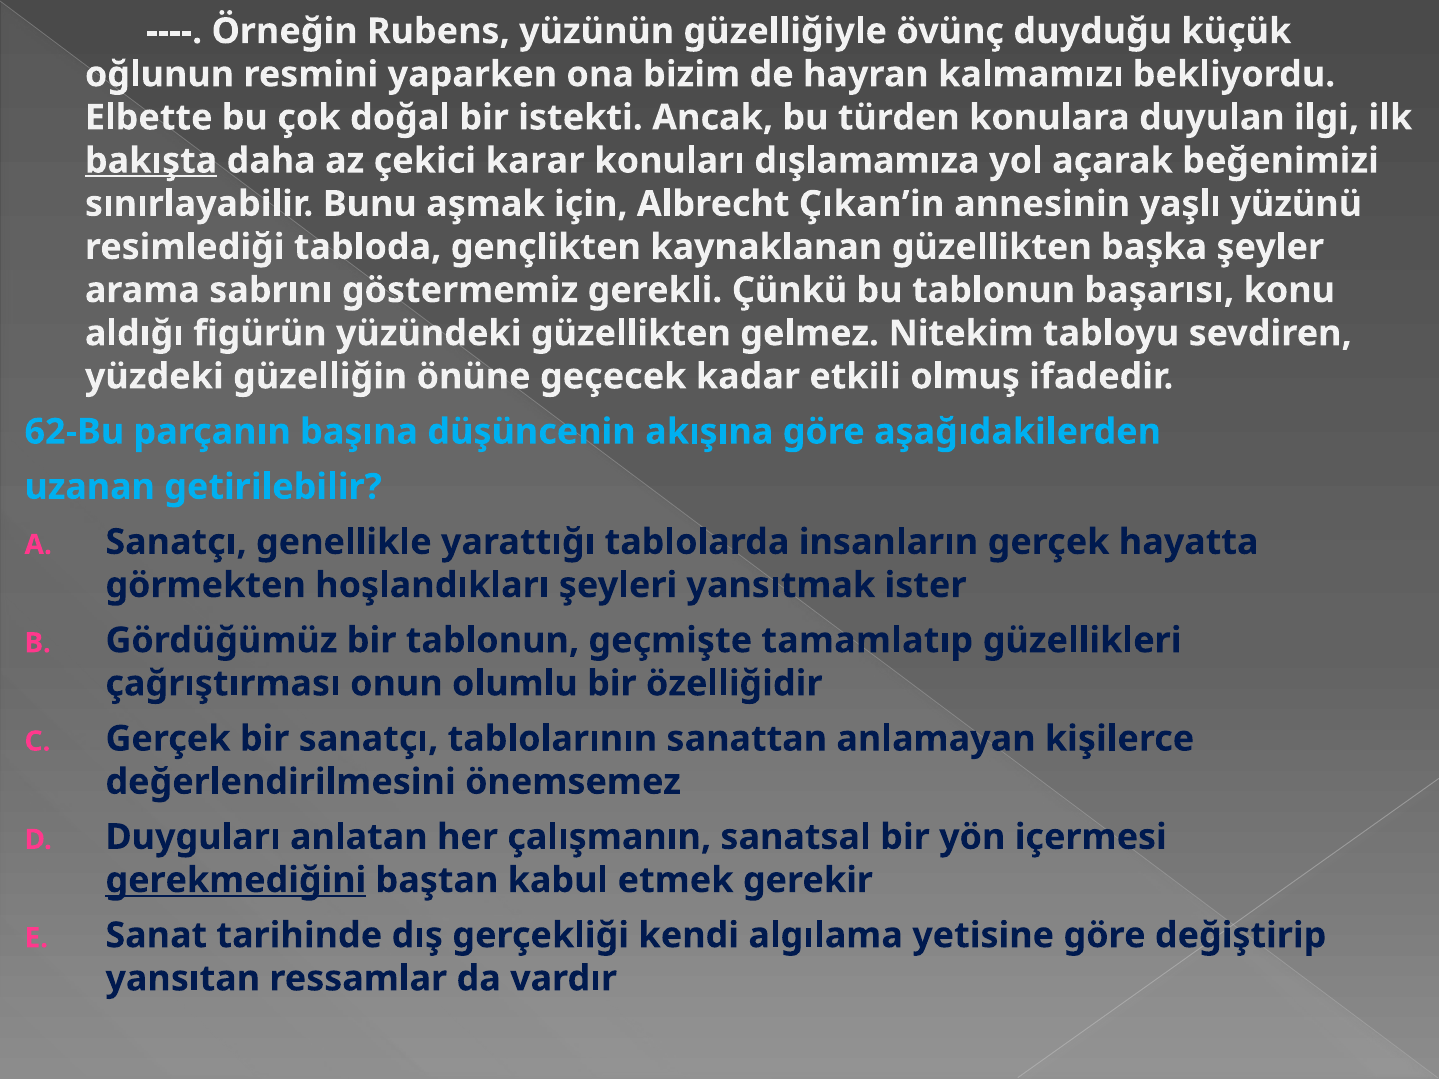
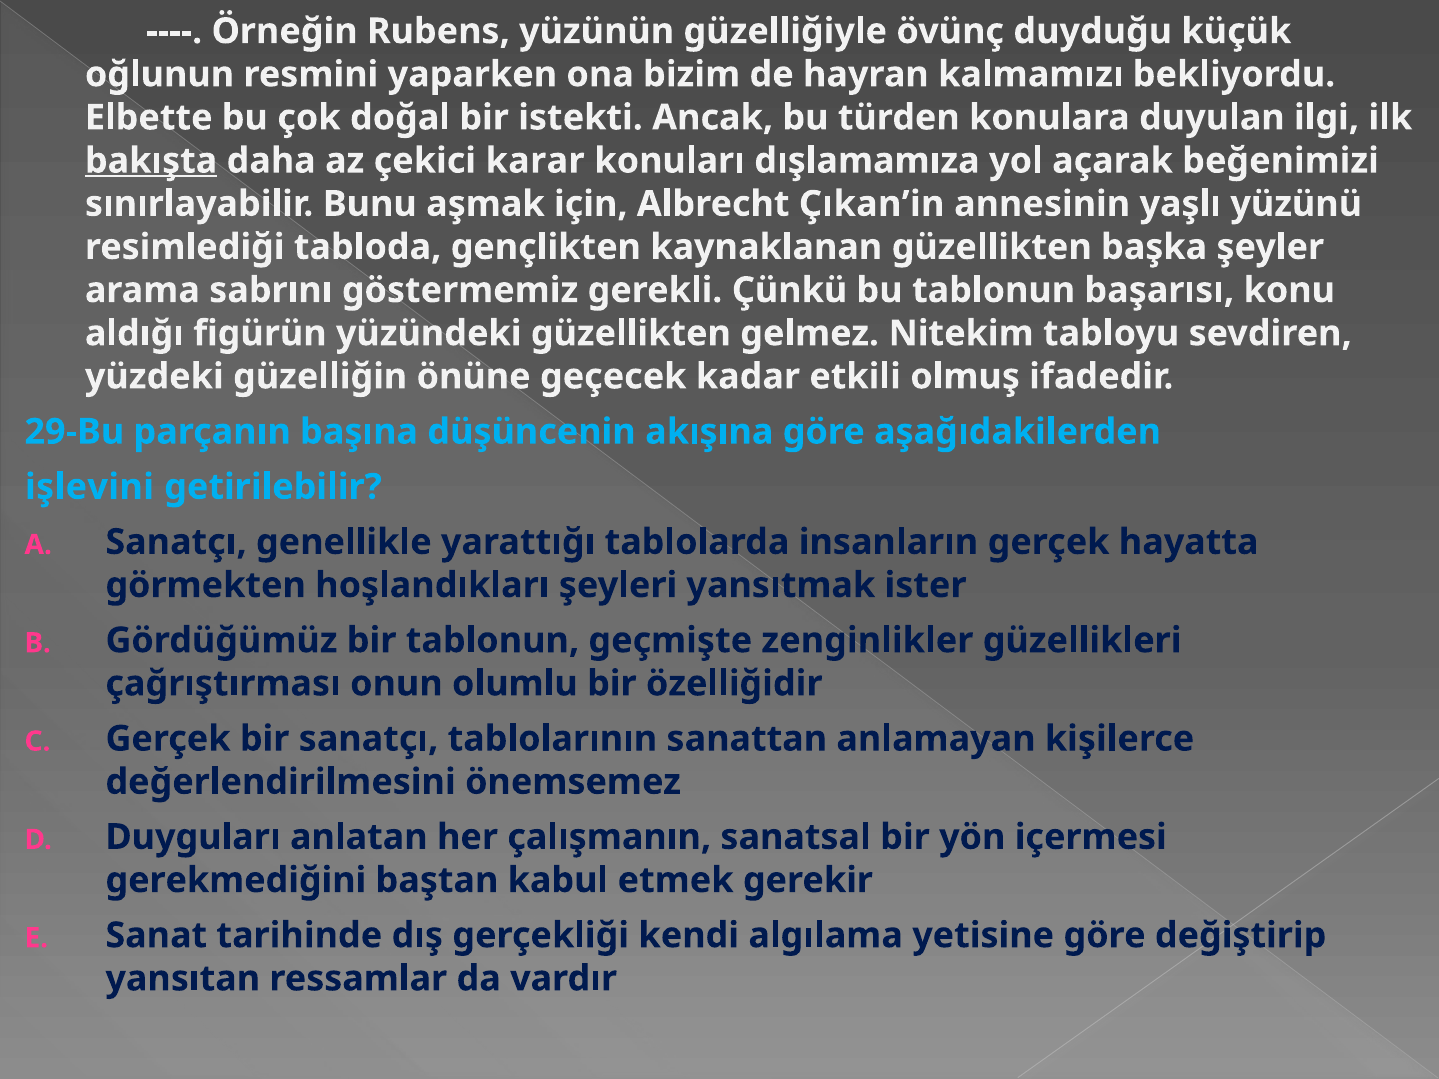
62-Bu: 62-Bu -> 29-Bu
uzanan: uzanan -> işlevini
tamamlatıp: tamamlatıp -> zenginlikler
gerekmediğini underline: present -> none
